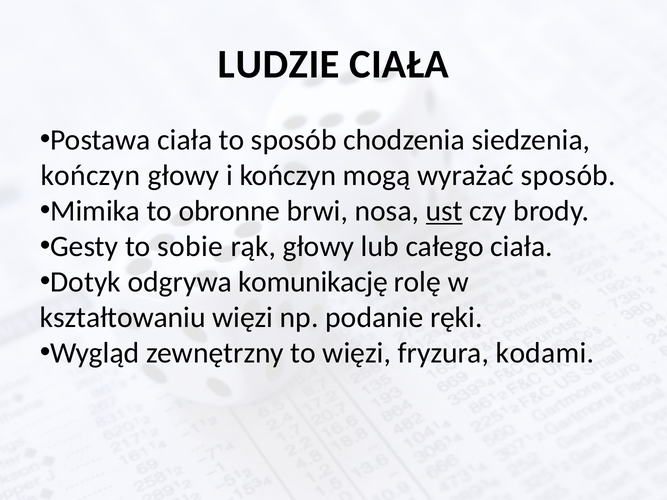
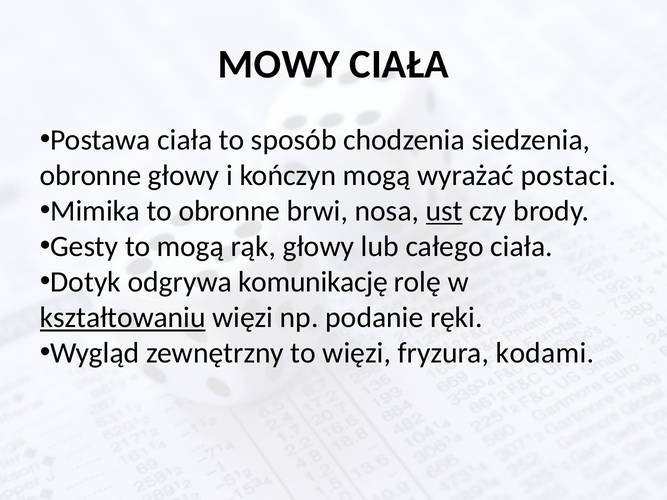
LUDZIE: LUDZIE -> MOWY
kończyn at (90, 175): kończyn -> obronne
wyrażać sposób: sposób -> postaci
to sobie: sobie -> mogą
kształtowaniu underline: none -> present
